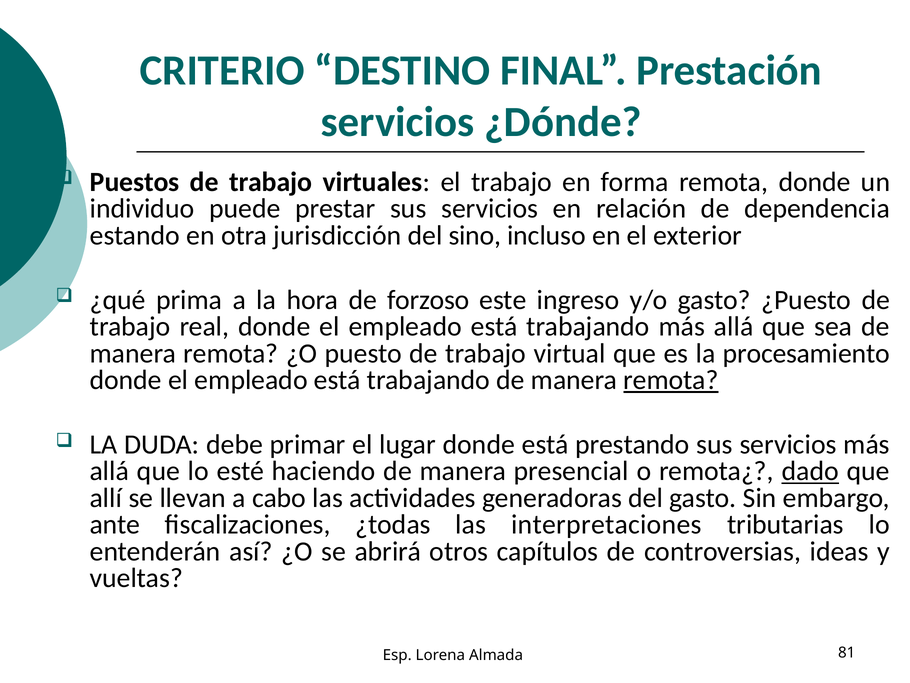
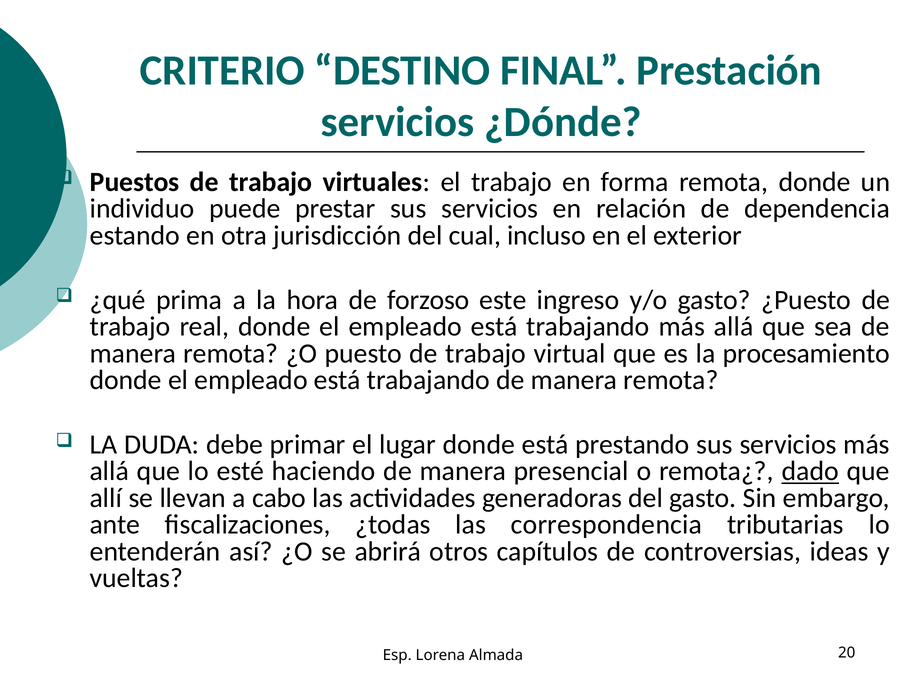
sino: sino -> cual
remota at (671, 380) underline: present -> none
interpretaciones: interpretaciones -> correspondencia
81: 81 -> 20
